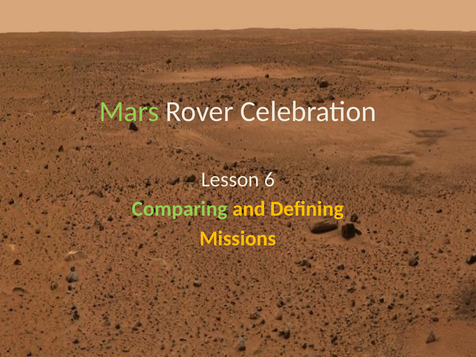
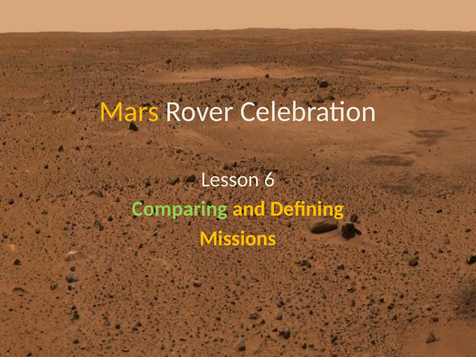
Mars colour: light green -> yellow
